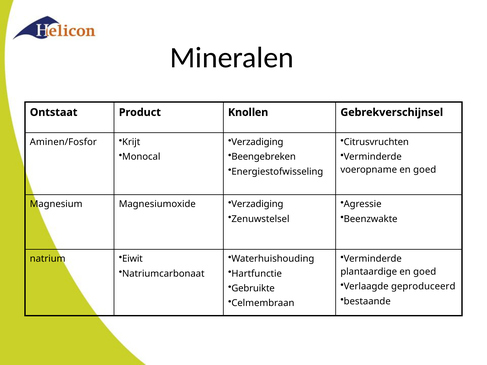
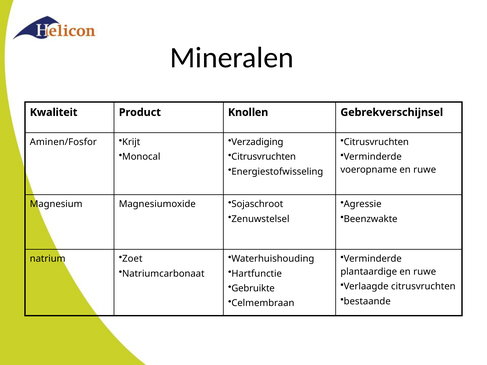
Ontstaat: Ontstaat -> Kwaliteit
Beengebreken at (264, 157): Beengebreken -> Citrusvruchten
voeropname en goed: goed -> ruwe
Verzadiging at (257, 204): Verzadiging -> Sojaschroot
Eiwit: Eiwit -> Zoet
goed at (425, 272): goed -> ruwe
Verlaagde geproduceerd: geproduceerd -> citrusvruchten
